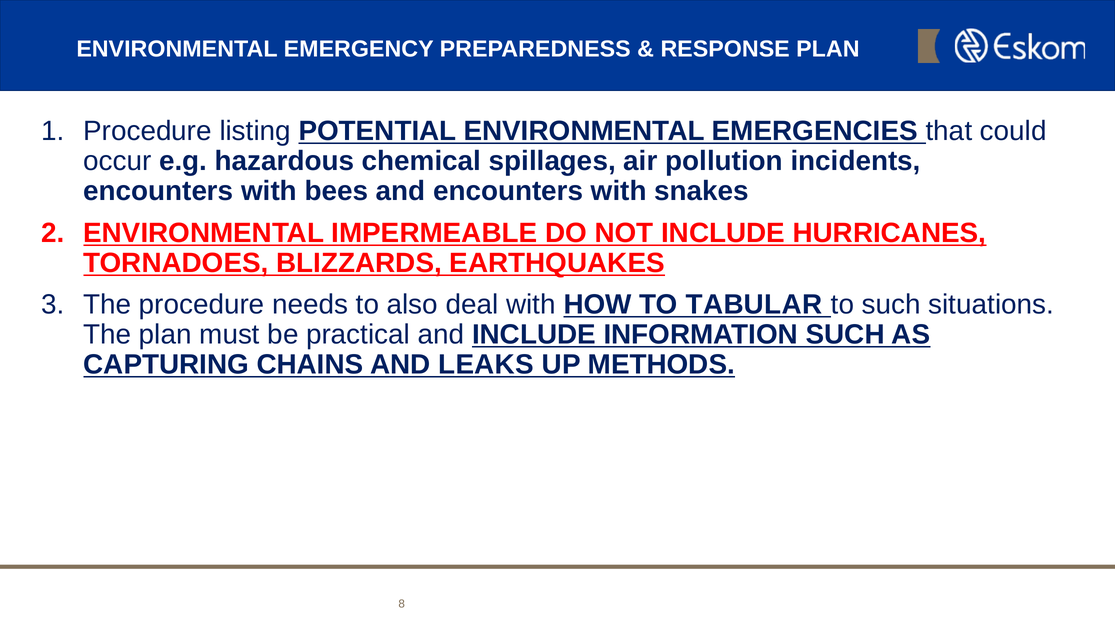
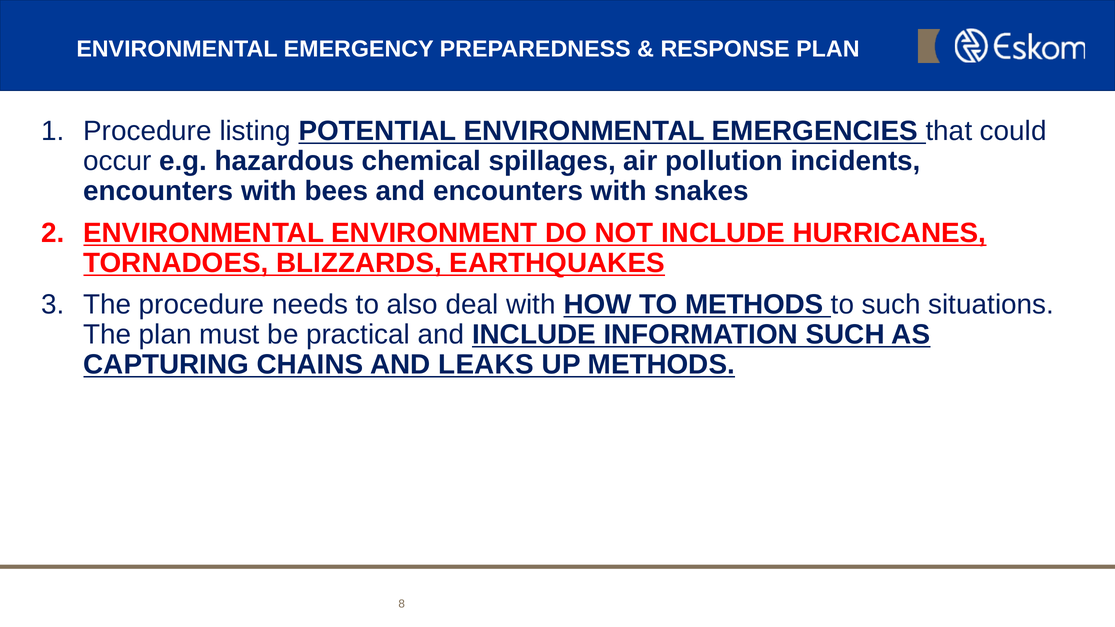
IMPERMEABLE: IMPERMEABLE -> ENVIRONMENT
TO TABULAR: TABULAR -> METHODS
